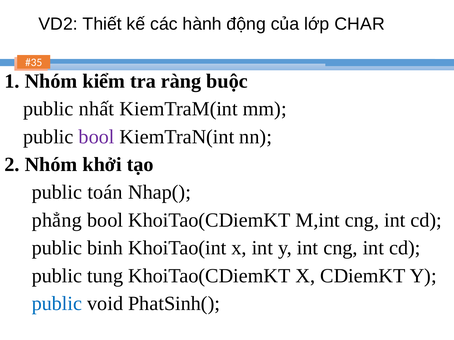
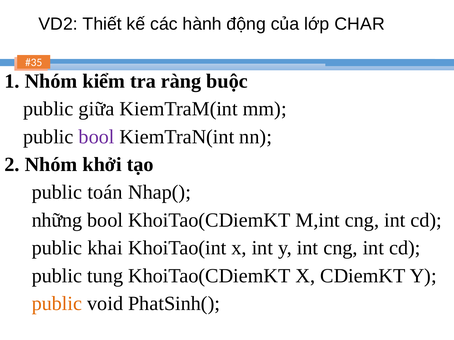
nhất: nhất -> giữa
phẳng: phẳng -> những
binh: binh -> khai
public at (57, 304) colour: blue -> orange
